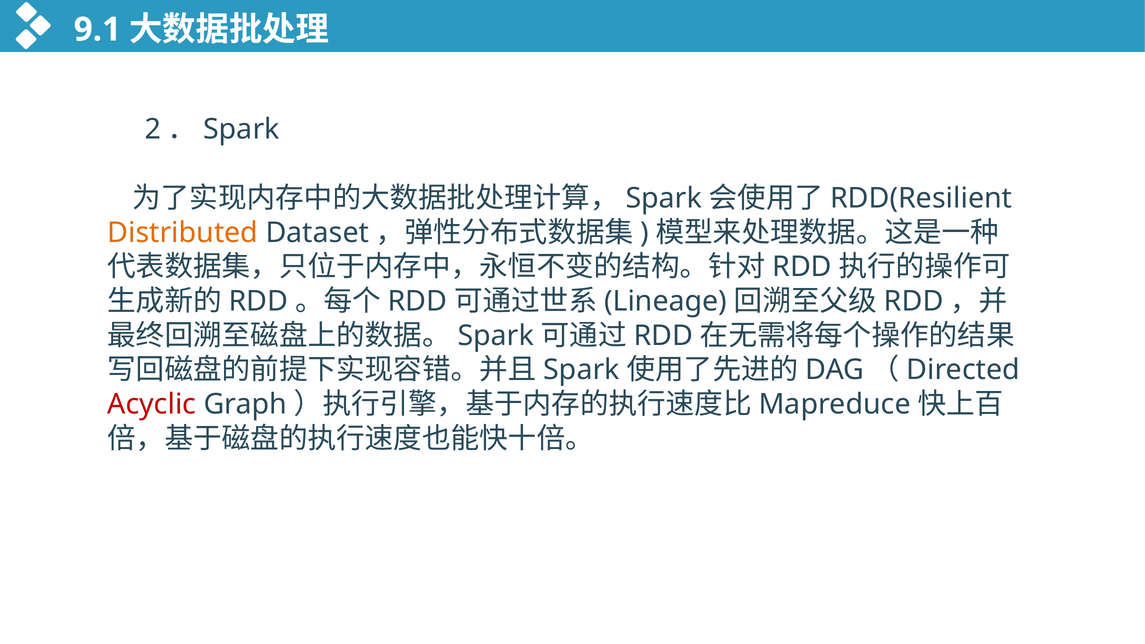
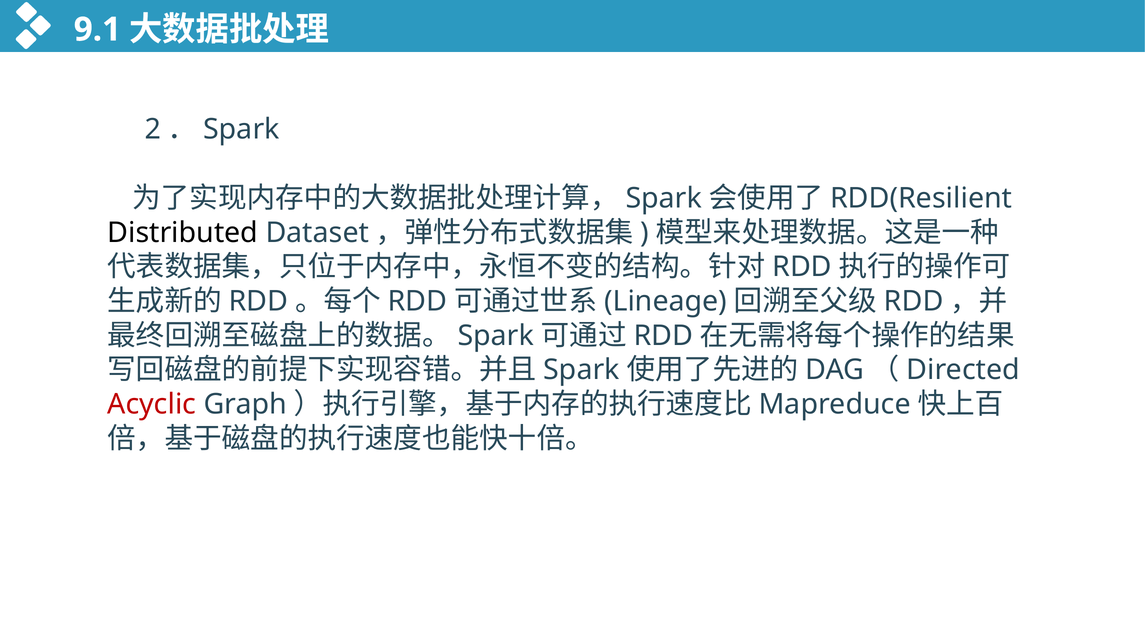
Distributed colour: orange -> black
